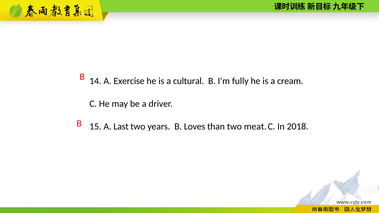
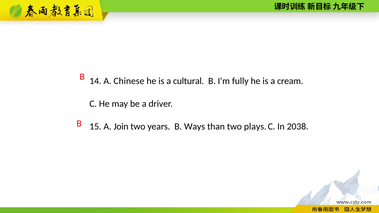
Exercise: Exercise -> Chinese
Last: Last -> Join
Loves: Loves -> Ways
meat: meat -> plays
2018: 2018 -> 2038
